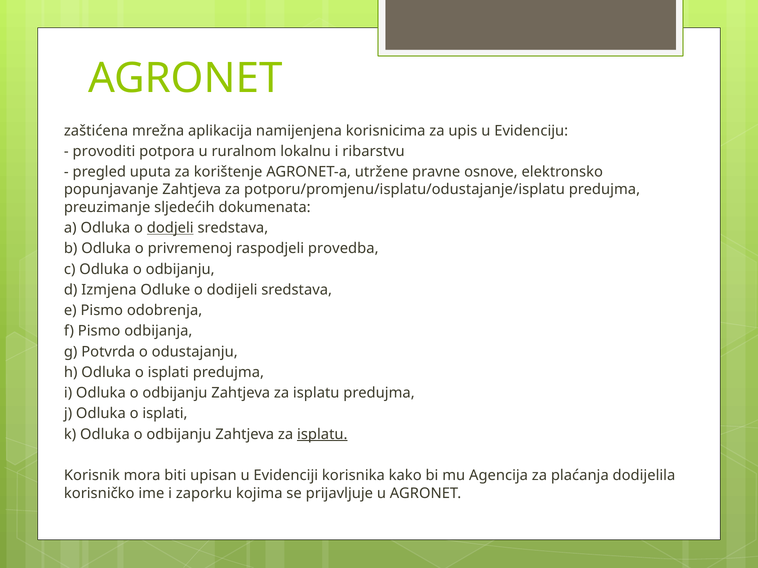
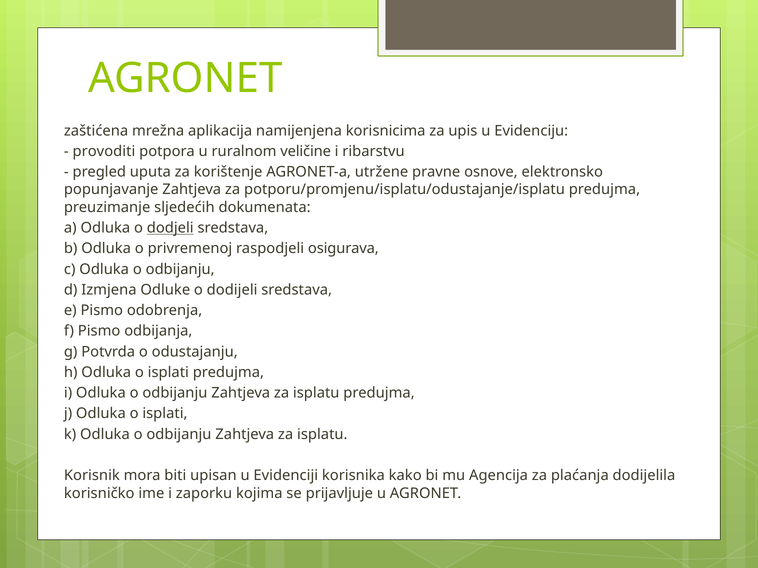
lokalnu: lokalnu -> veličine
provedba: provedba -> osigurava
isplatu at (322, 435) underline: present -> none
